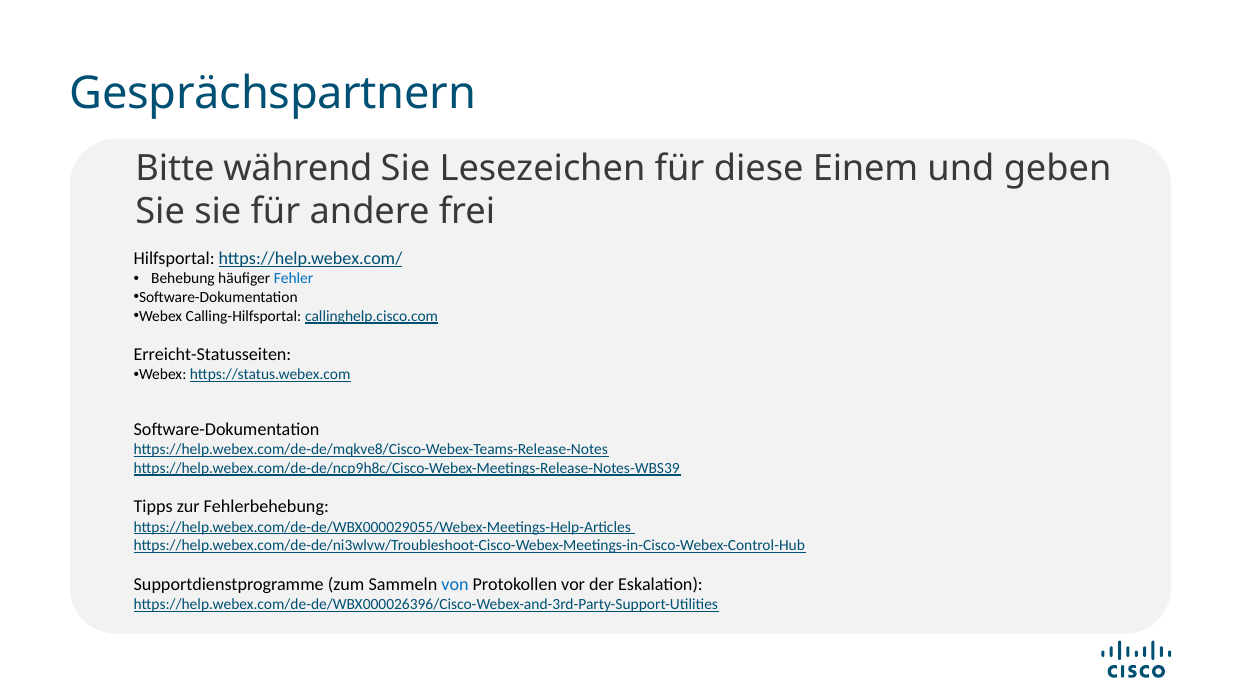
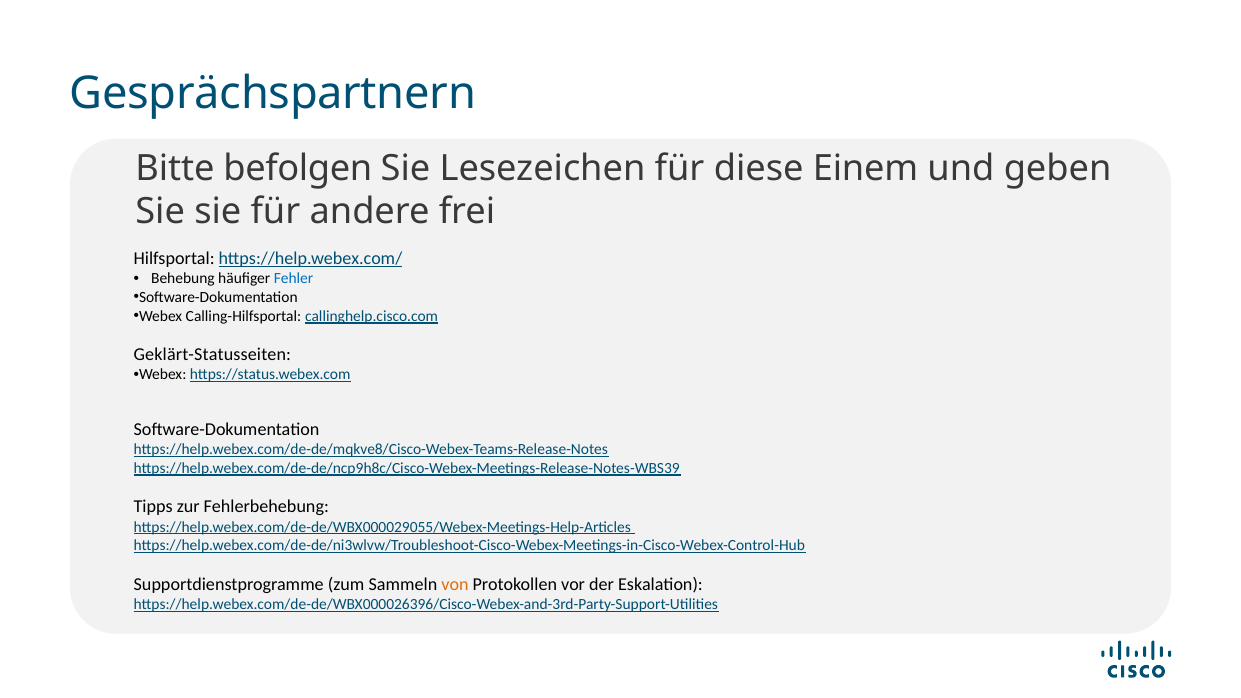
während: während -> befolgen
Erreicht-Statusseiten: Erreicht-Statusseiten -> Geklärt-Statusseiten
von colour: blue -> orange
